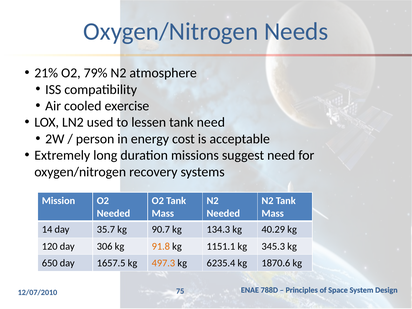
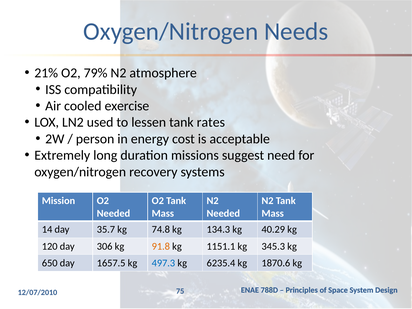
tank need: need -> rates
90.7: 90.7 -> 74.8
497.3 colour: orange -> blue
